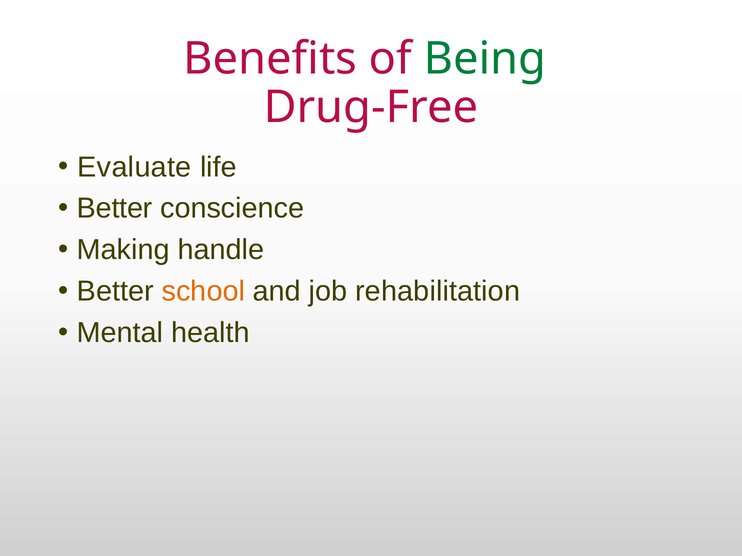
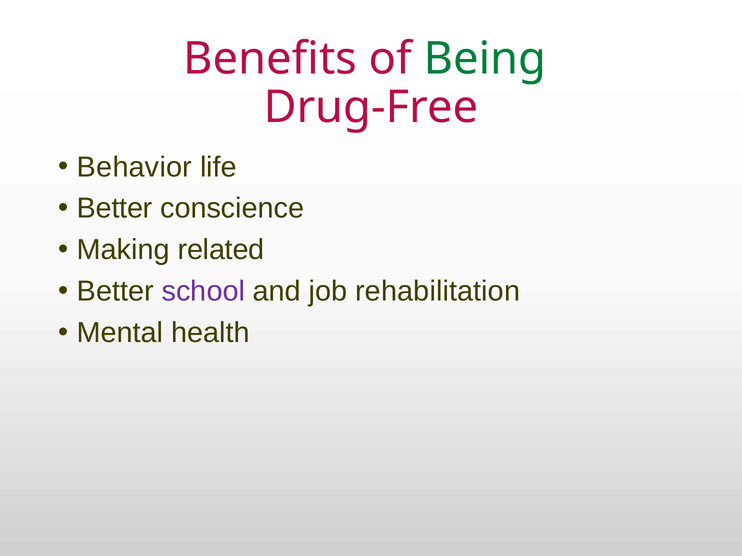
Evaluate: Evaluate -> Behavior
handle: handle -> related
school colour: orange -> purple
